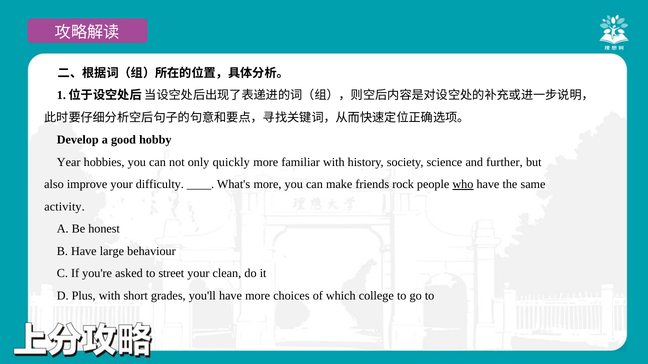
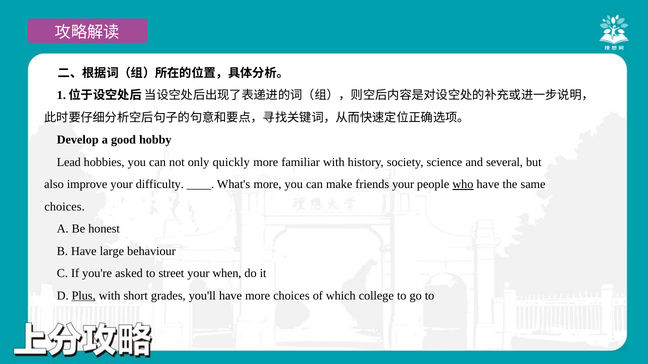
Year: Year -> Lead
further: further -> several
friends rock: rock -> your
activity at (65, 207): activity -> choices
clean: clean -> when
Plus underline: none -> present
